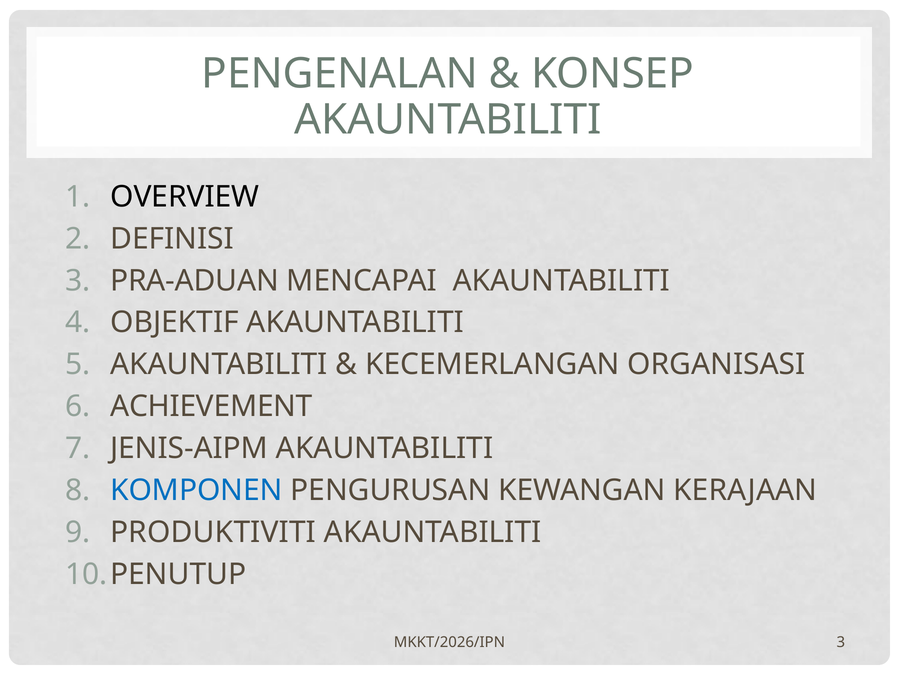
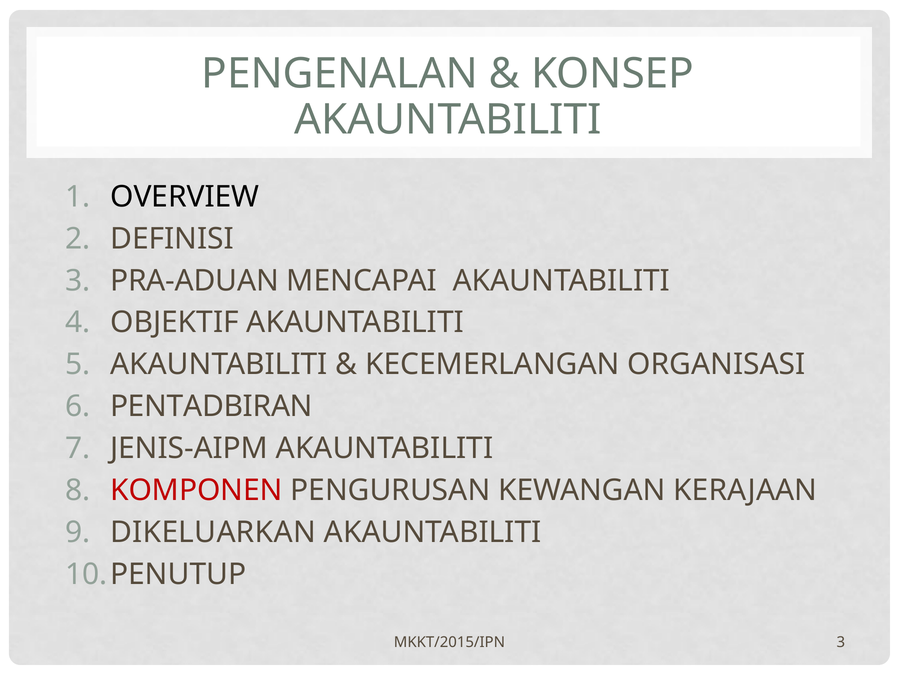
ACHIEVEMENT: ACHIEVEMENT -> PENTADBIRAN
KOMPONEN colour: blue -> red
PRODUKTIVITI: PRODUKTIVITI -> DIKELUARKAN
MKKT/2026/IPN: MKKT/2026/IPN -> MKKT/2015/IPN
